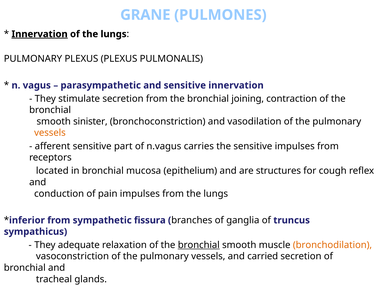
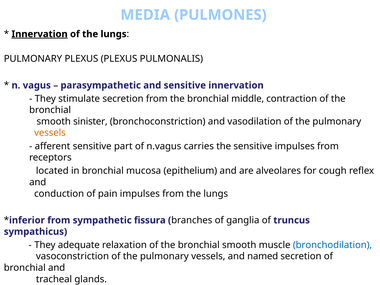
GRANE: GRANE -> MEDIA
joining: joining -> middle
structures: structures -> alveolares
bronchial at (199, 245) underline: present -> none
bronchodilation colour: orange -> blue
carried: carried -> named
